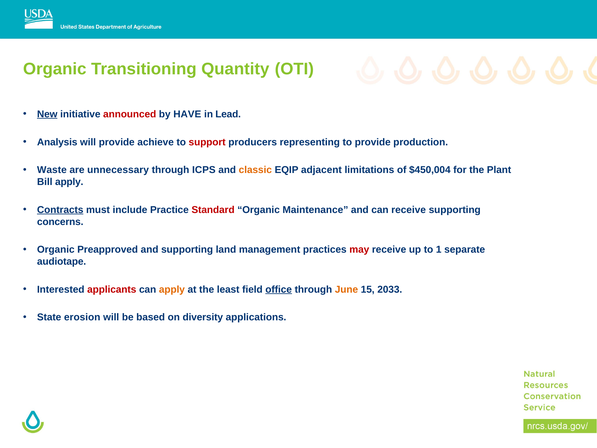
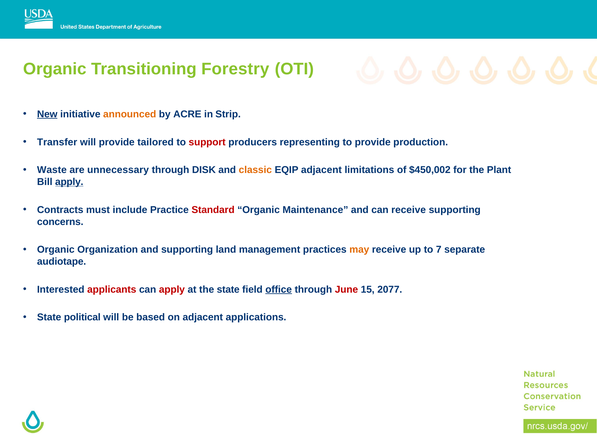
Quantity: Quantity -> Forestry
announced colour: red -> orange
HAVE: HAVE -> ACRE
Lead: Lead -> Strip
Analysis: Analysis -> Transfer
achieve: achieve -> tailored
ICPS: ICPS -> DISK
$450,004: $450,004 -> $450,002
apply at (69, 182) underline: none -> present
Contracts underline: present -> none
Preapproved: Preapproved -> Organization
may colour: red -> orange
1: 1 -> 7
apply at (172, 289) colour: orange -> red
the least: least -> state
June colour: orange -> red
2033: 2033 -> 2077
erosion: erosion -> political
on diversity: diversity -> adjacent
